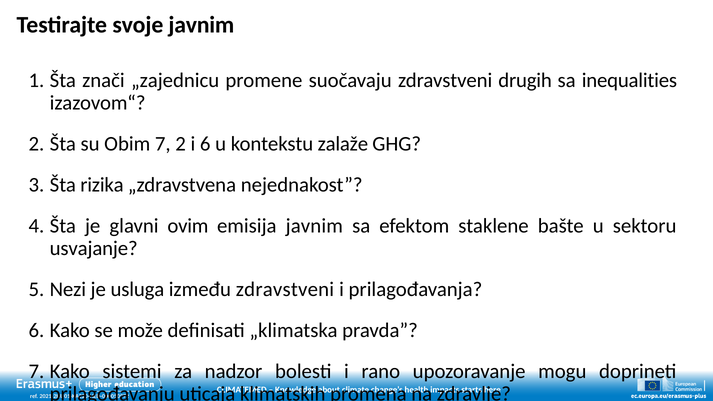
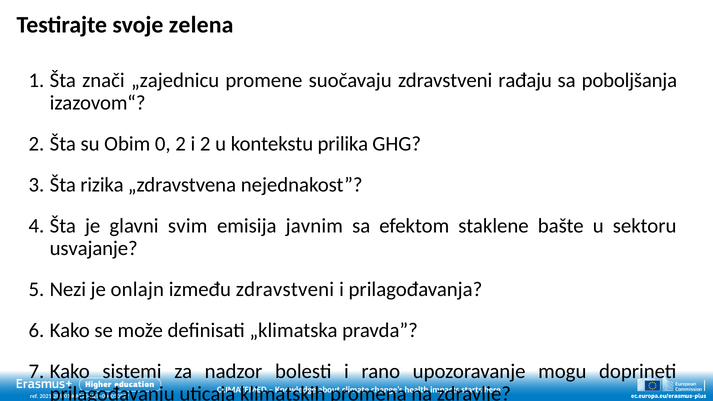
svoje javnim: javnim -> zelena
drugih: drugih -> rađaju
inequalities: inequalities -> poboljšanja
Obim 7: 7 -> 0
i 6: 6 -> 2
zalaže: zalaže -> prilika
ovim: ovim -> svim
usluga: usluga -> onlajn
